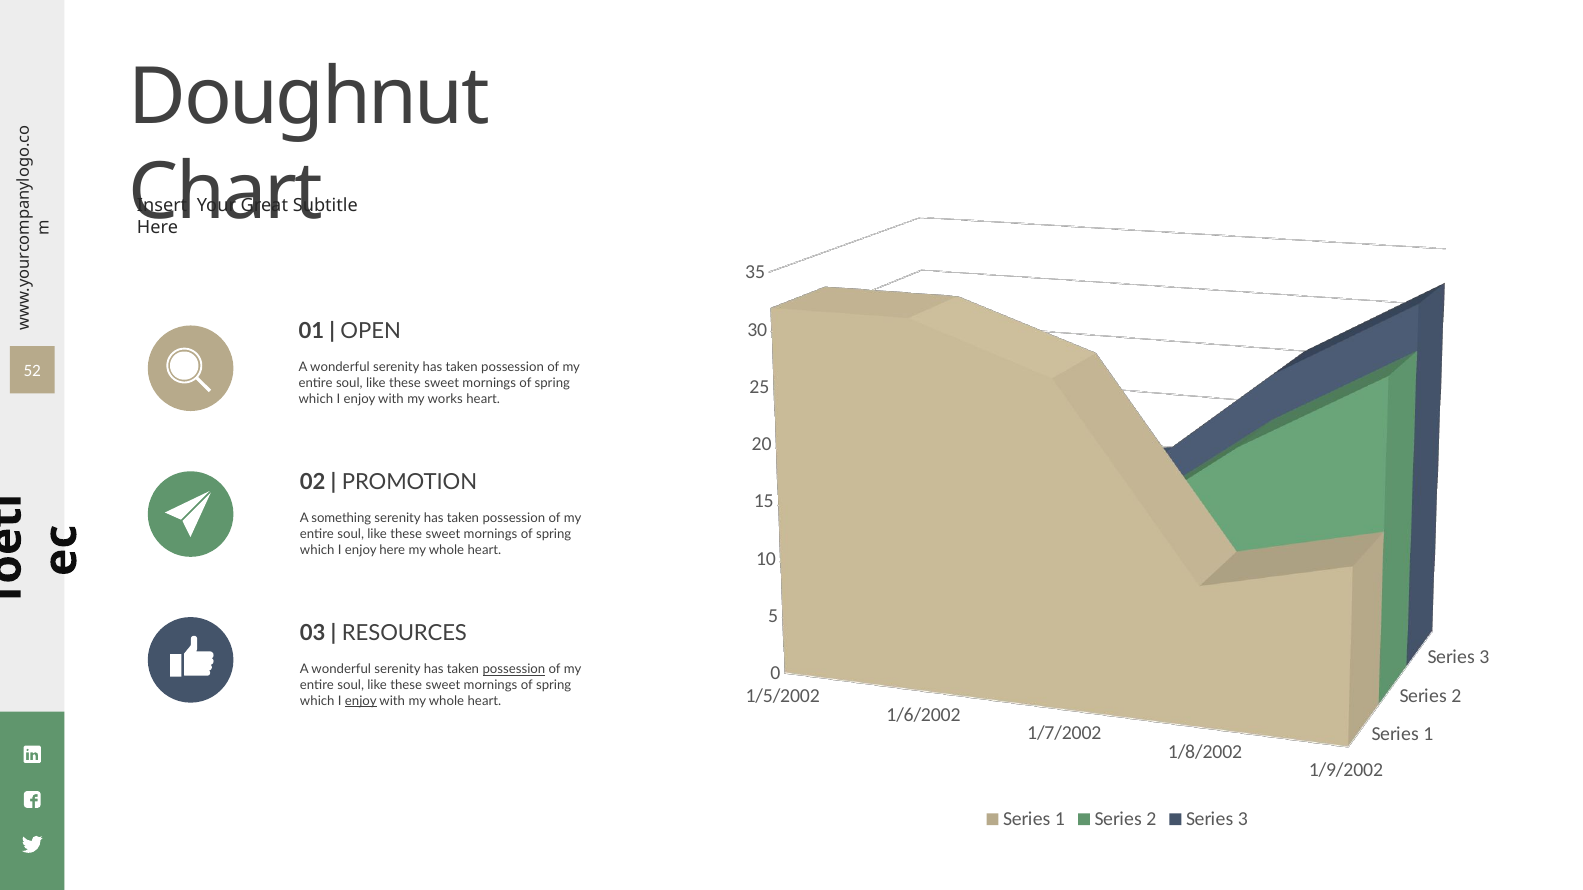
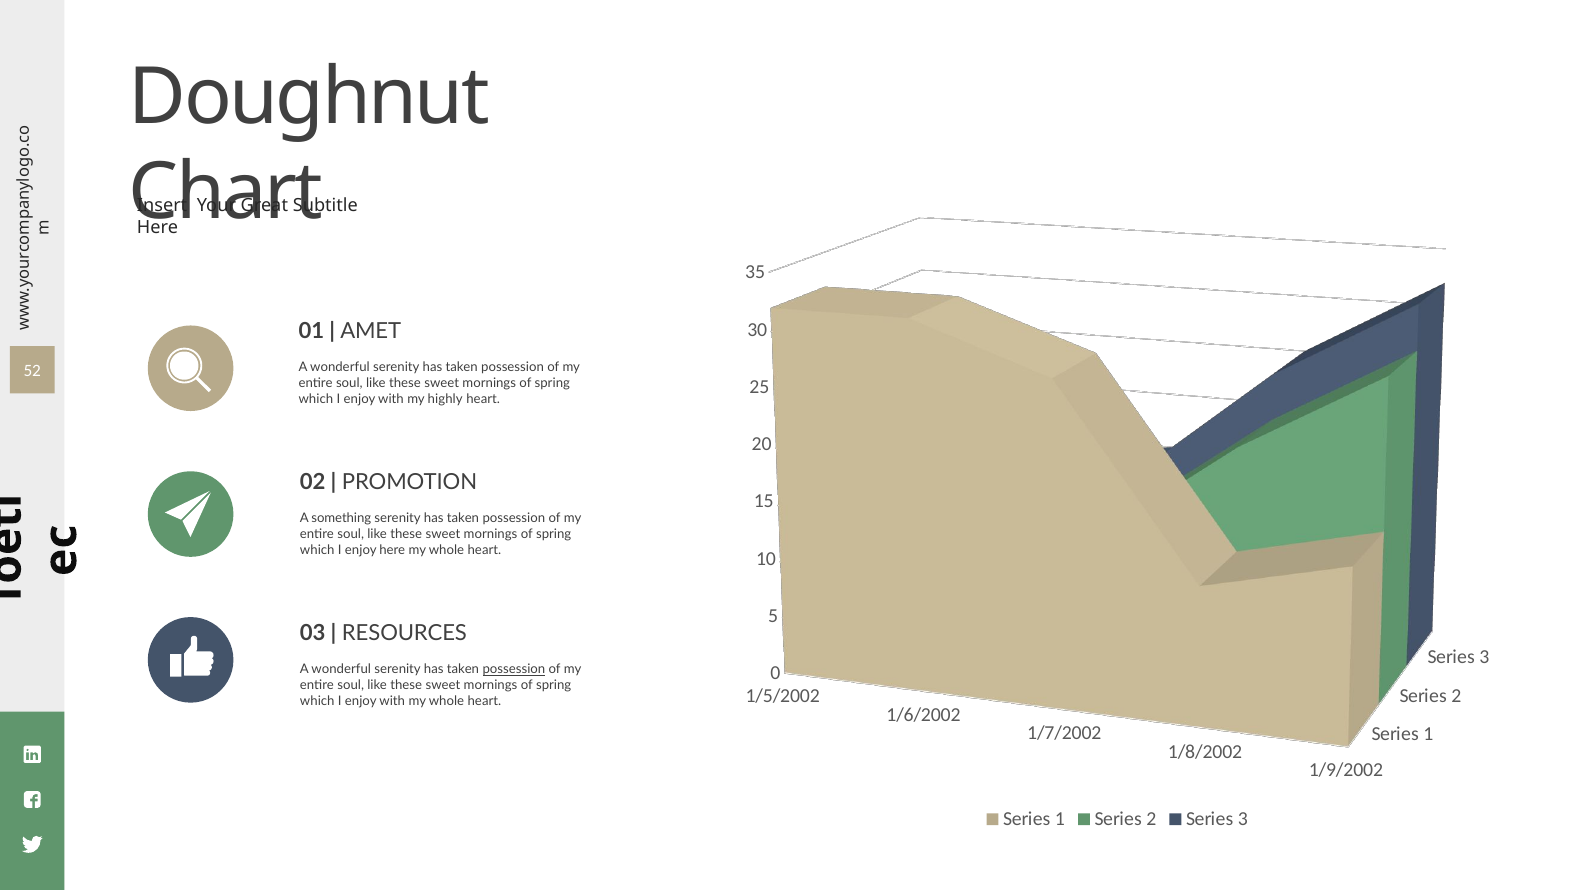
OPEN: OPEN -> AMET
works: works -> highly
enjoy at (361, 701) underline: present -> none
